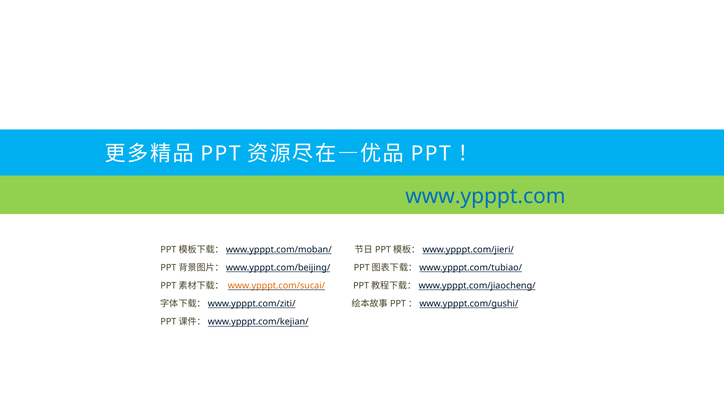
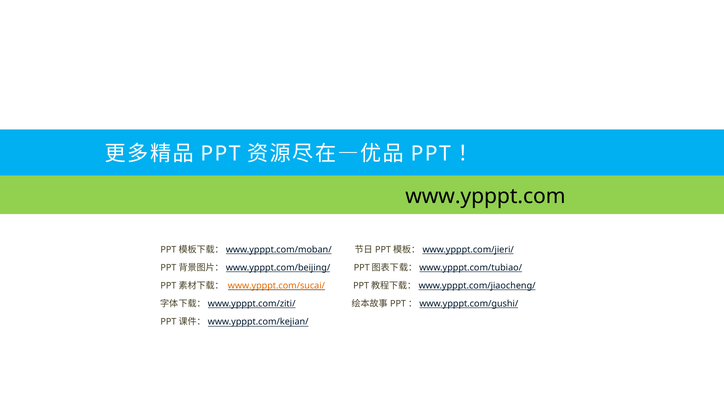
www.ypppt.com colour: blue -> black
